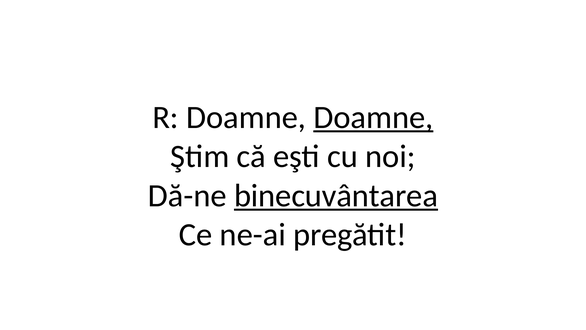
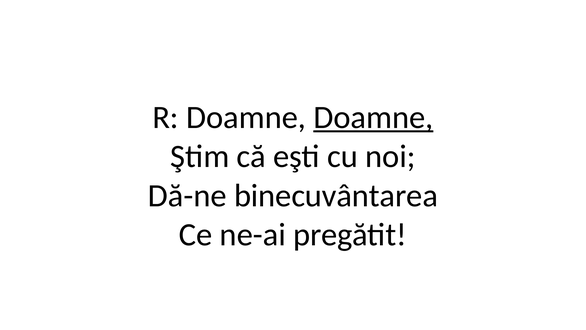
binecuvântarea underline: present -> none
